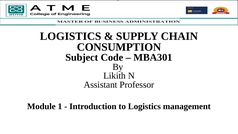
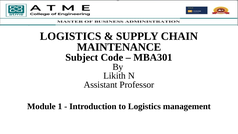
CONSUMPTION: CONSUMPTION -> MAINTENANCE
